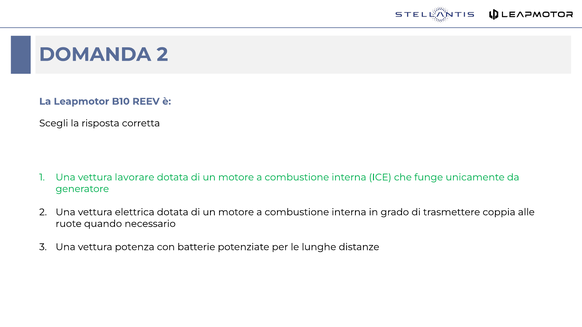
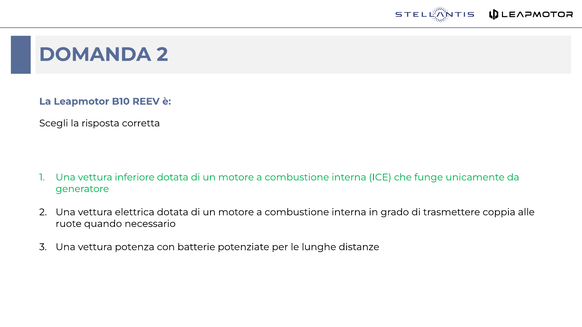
lavorare: lavorare -> inferiore
